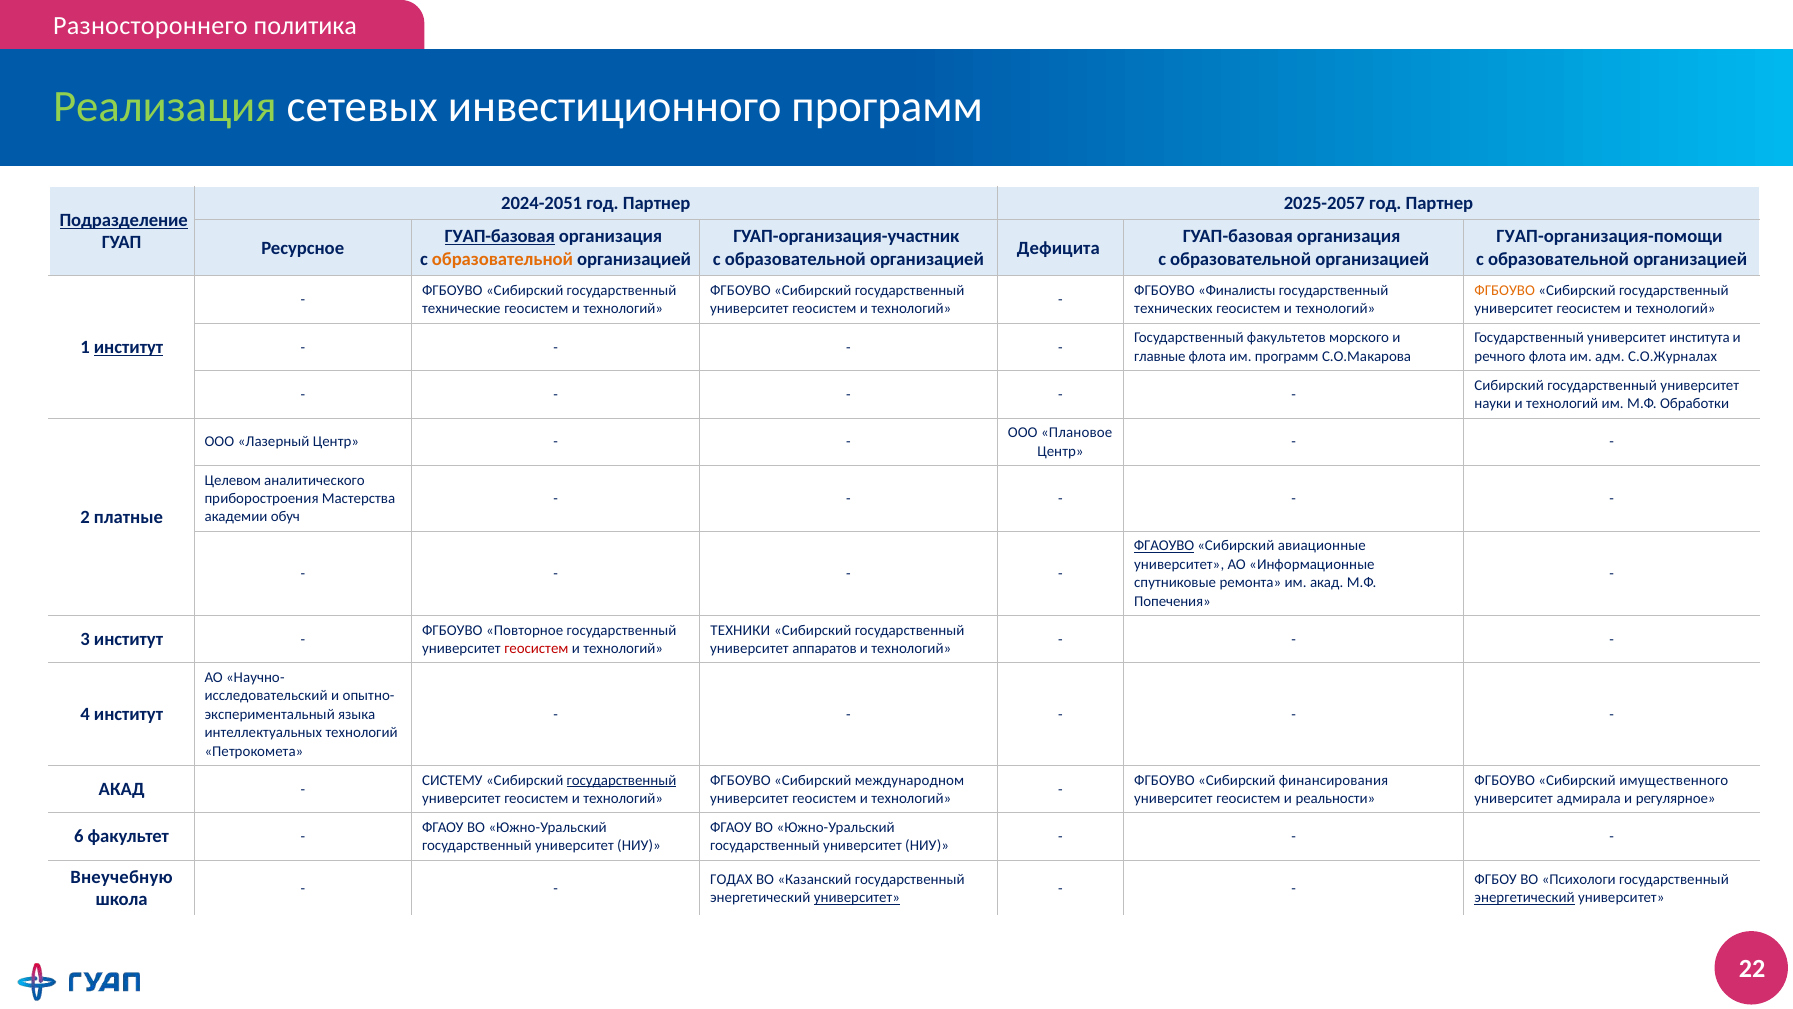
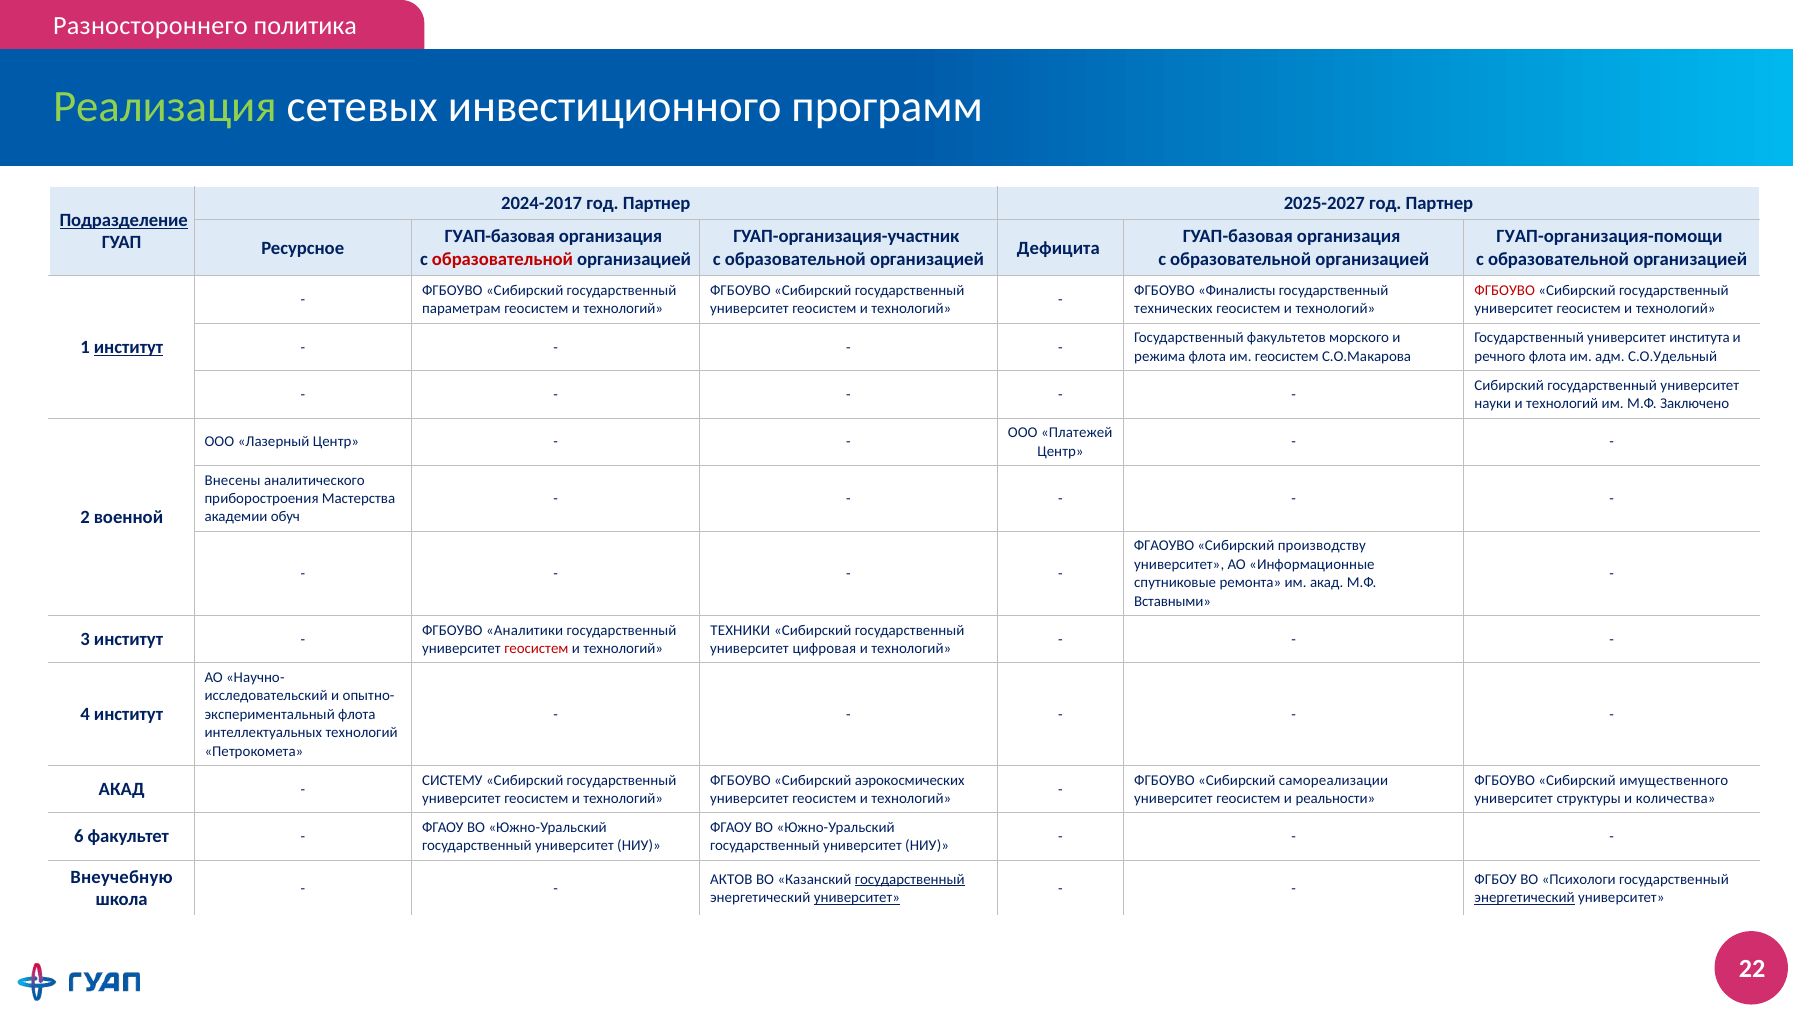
2024-2051: 2024-2051 -> 2024-2017
2025-2057: 2025-2057 -> 2025-2027
ГУАП-базовая at (500, 237) underline: present -> none
образовательной at (502, 259) colour: orange -> red
ФГБОУВО at (1505, 290) colour: orange -> red
технические: технические -> параметрам
главные: главные -> режима
им программ: программ -> геосистем
С.О.Журналах: С.О.Журналах -> С.О.Удельный
Обработки: Обработки -> Заключено
Плановое: Плановое -> Платежей
Целевом: Целевом -> Внесены
платные: платные -> военной
ФГАОУВО underline: present -> none
авиационные: авиационные -> производству
Попечения: Попечения -> Вставными
Повторное: Повторное -> Аналитики
аппаратов: аппаратов -> цифровая
языка at (357, 714): языка -> флота
государственный at (622, 780) underline: present -> none
международном: международном -> аэрокосмических
финансирования: финансирования -> самореализации
адмирала: адмирала -> структуры
регулярное: регулярное -> количества
ГОДАХ: ГОДАХ -> АКТОВ
государственный at (910, 879) underline: none -> present
